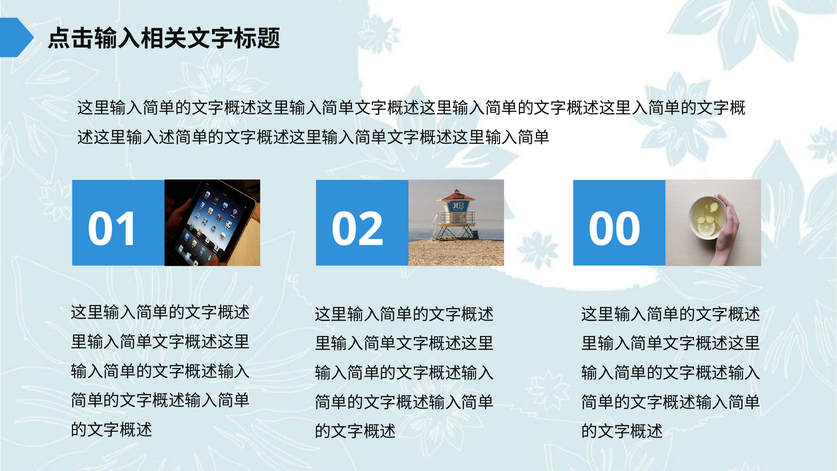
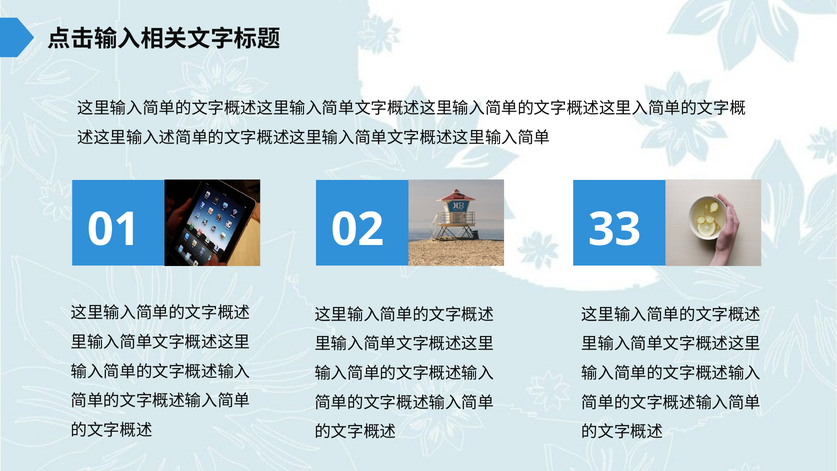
00: 00 -> 33
